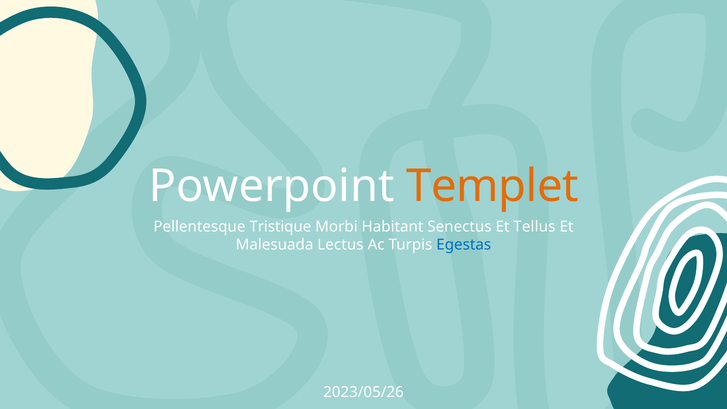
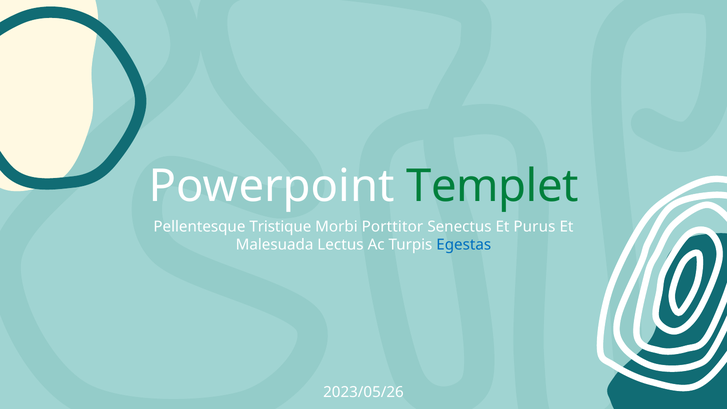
Templet colour: orange -> green
Habitant: Habitant -> Porttitor
Tellus: Tellus -> Purus
